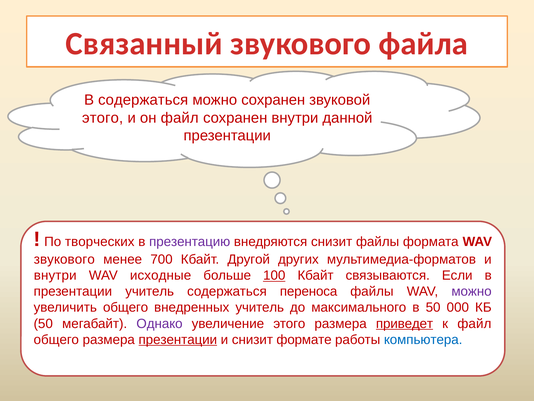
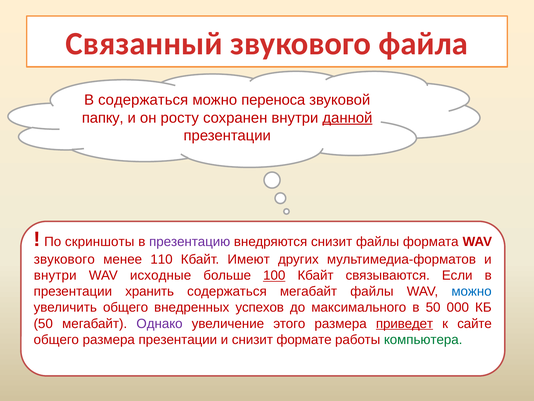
можно сохранен: сохранен -> переноса
этого at (103, 118): этого -> папку
он файл: файл -> росту
данной underline: none -> present
творческих: творческих -> скриншоты
700: 700 -> 110
Другой: Другой -> Имеют
презентации учитель: учитель -> хранить
содержаться переноса: переноса -> мегабайт
можно at (472, 291) colour: purple -> blue
внедренных учитель: учитель -> успехов
к файл: файл -> сайте
презентации at (178, 339) underline: present -> none
компьютера colour: blue -> green
